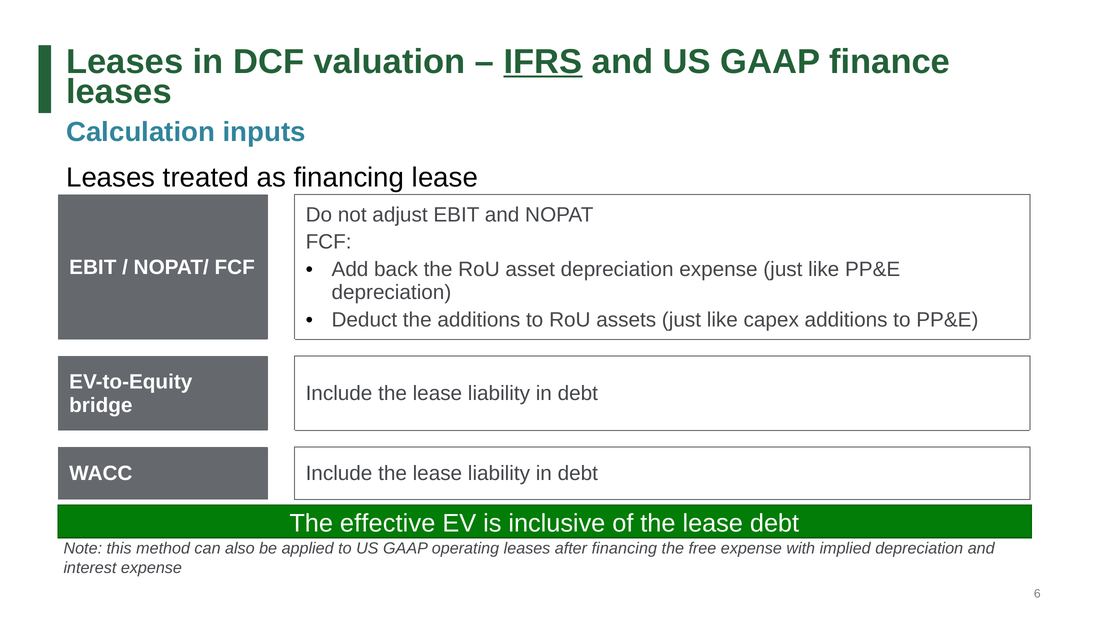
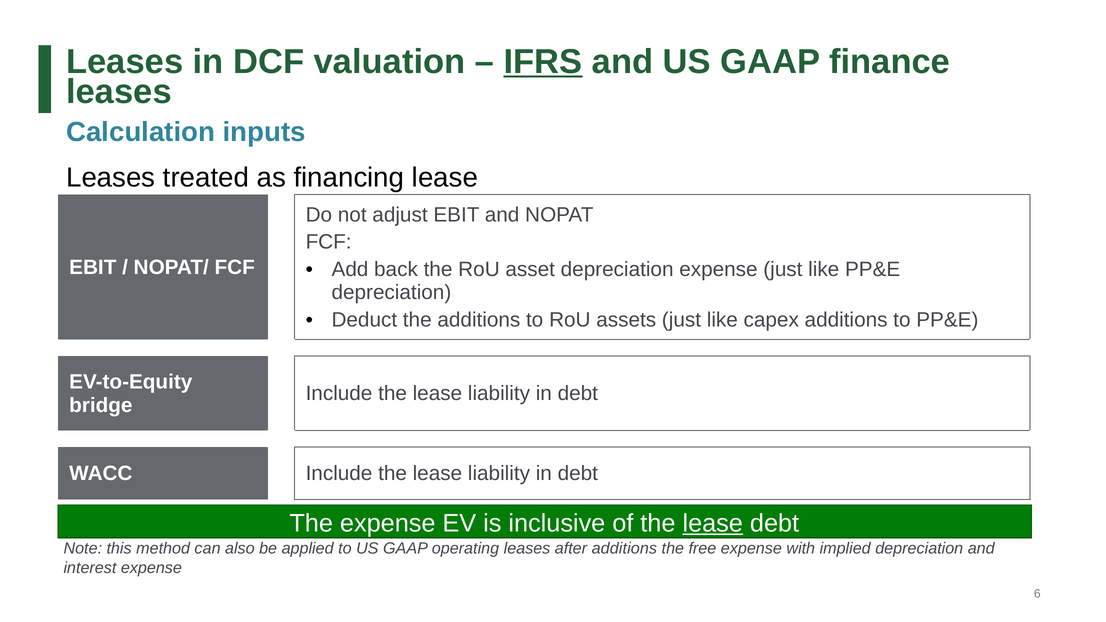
The effective: effective -> expense
lease at (713, 523) underline: none -> present
after financing: financing -> additions
